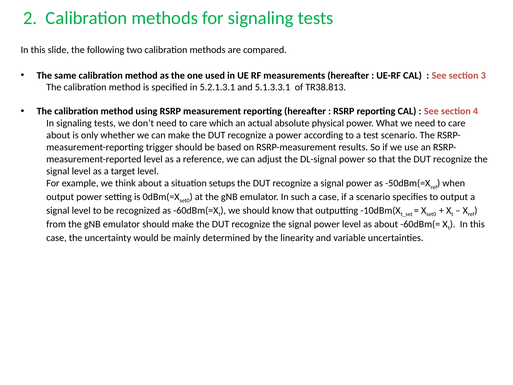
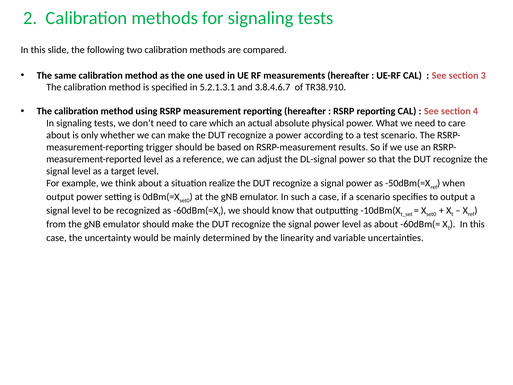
5.1.3.3.1: 5.1.3.3.1 -> 3.8.4.6.7
TR38.813: TR38.813 -> TR38.910
setups: setups -> realize
